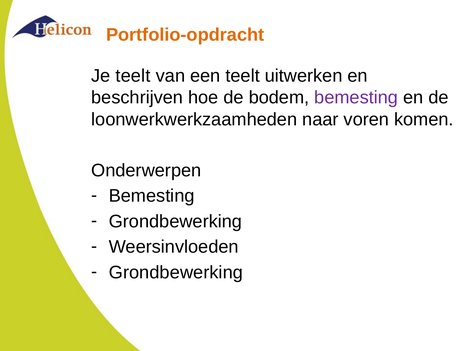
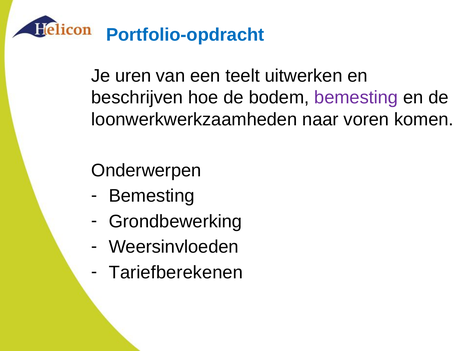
Portfolio-opdracht colour: orange -> blue
Je teelt: teelt -> uren
Grondbewerking at (176, 272): Grondbewerking -> Tariefberekenen
